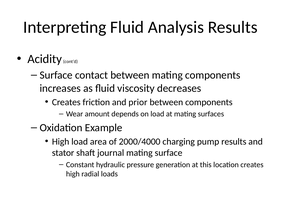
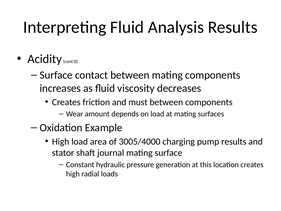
prior: prior -> must
2000/4000: 2000/4000 -> 3005/4000
